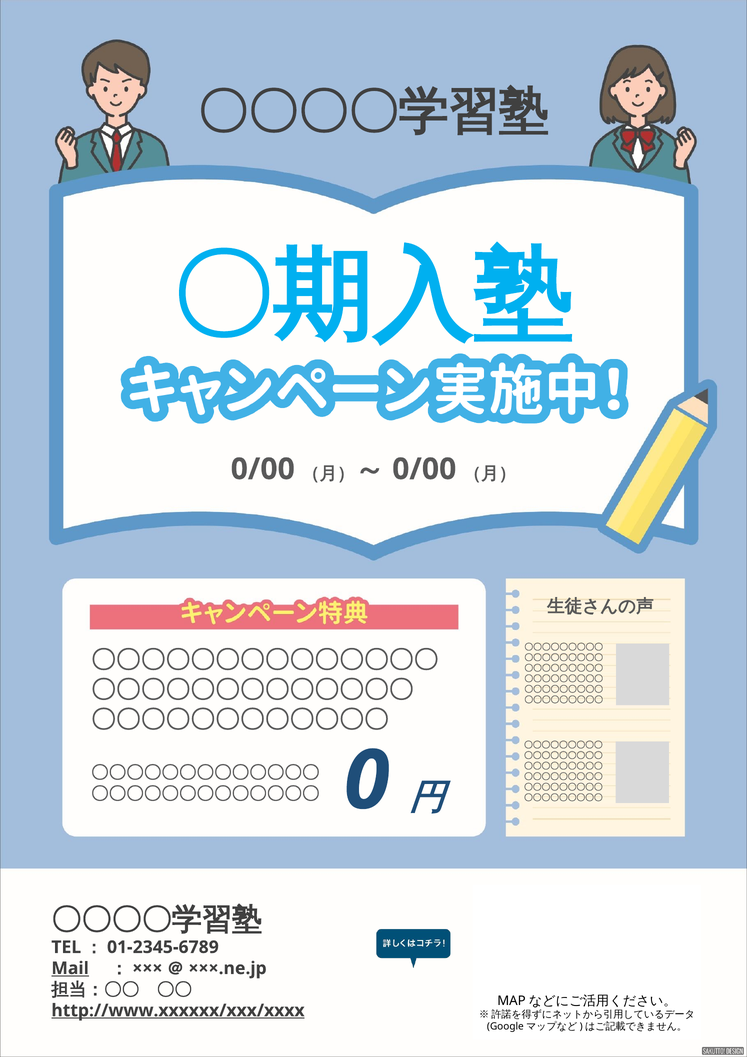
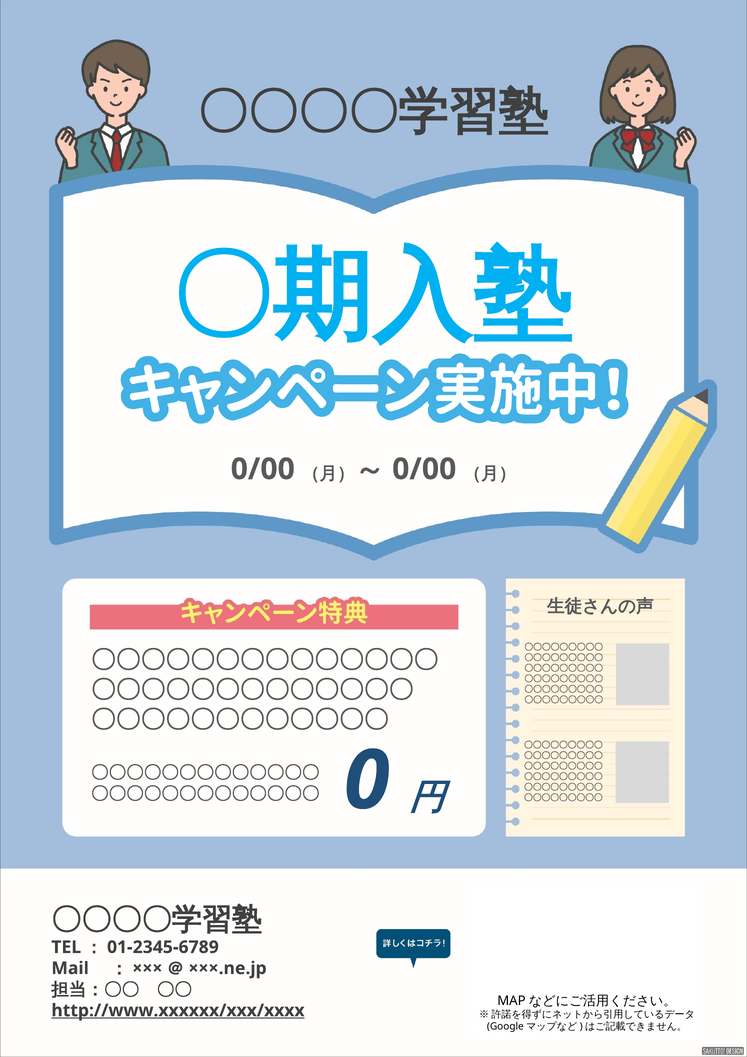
Mail underline: present -> none
